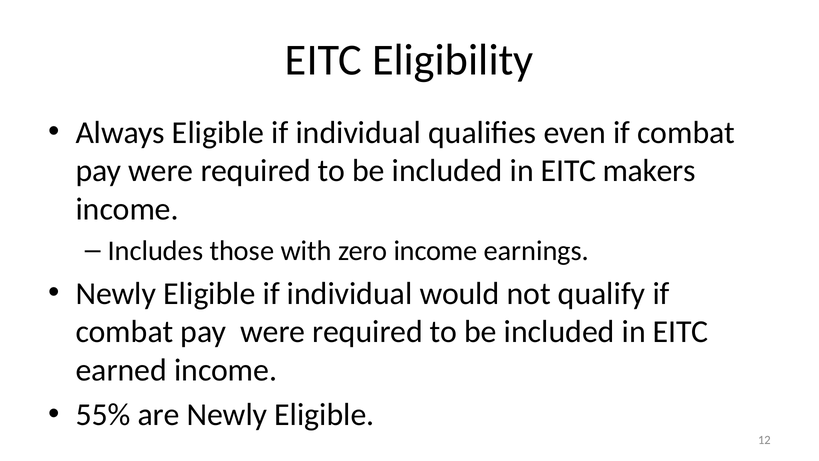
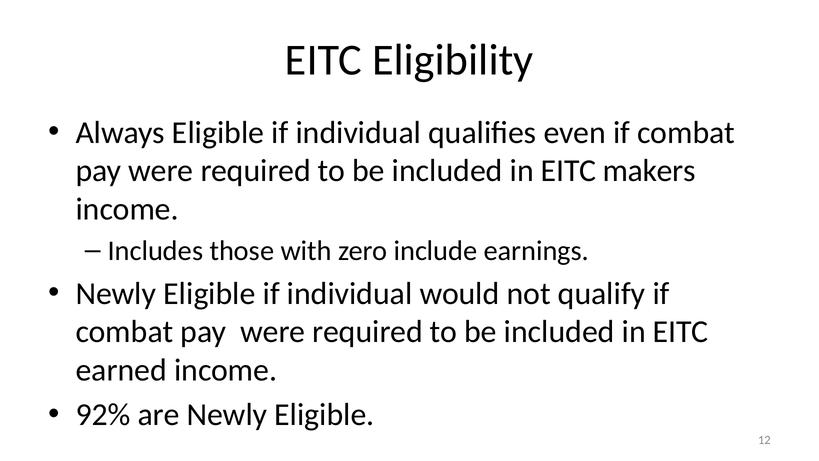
zero income: income -> include
55%: 55% -> 92%
